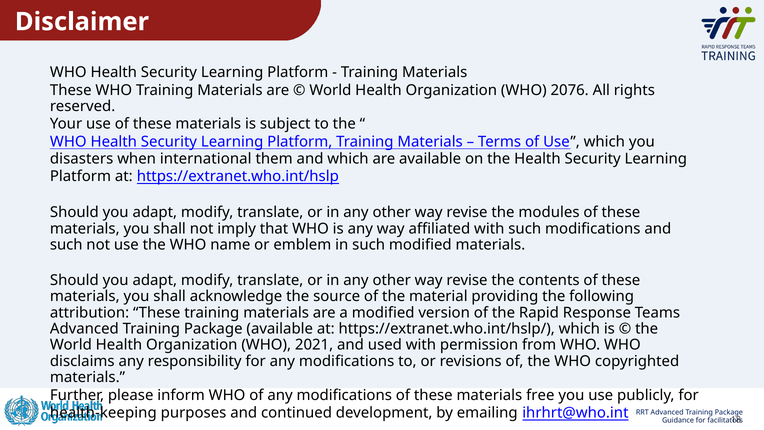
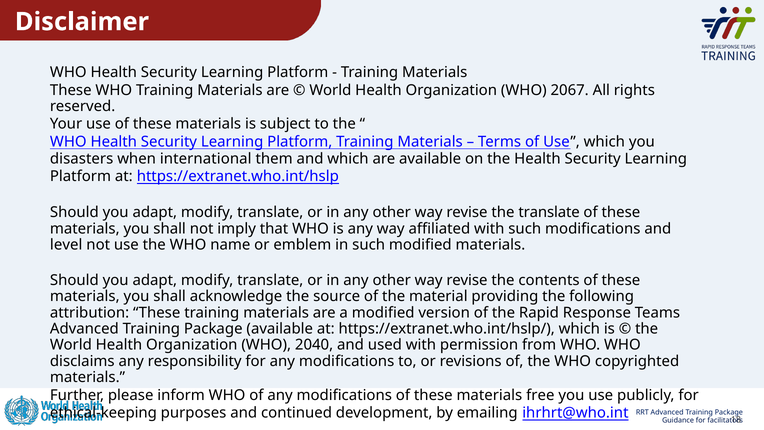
2076: 2076 -> 2067
the modules: modules -> translate
such at (66, 245): such -> level
2021: 2021 -> 2040
health-keeping: health-keeping -> ethical-keeping
